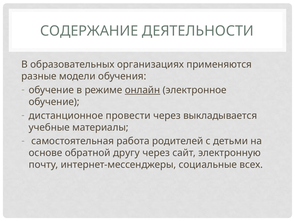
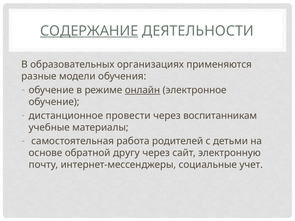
СОДЕРЖАНИЕ underline: none -> present
выкладывается: выкладывается -> воспитанникам
всех: всех -> учет
